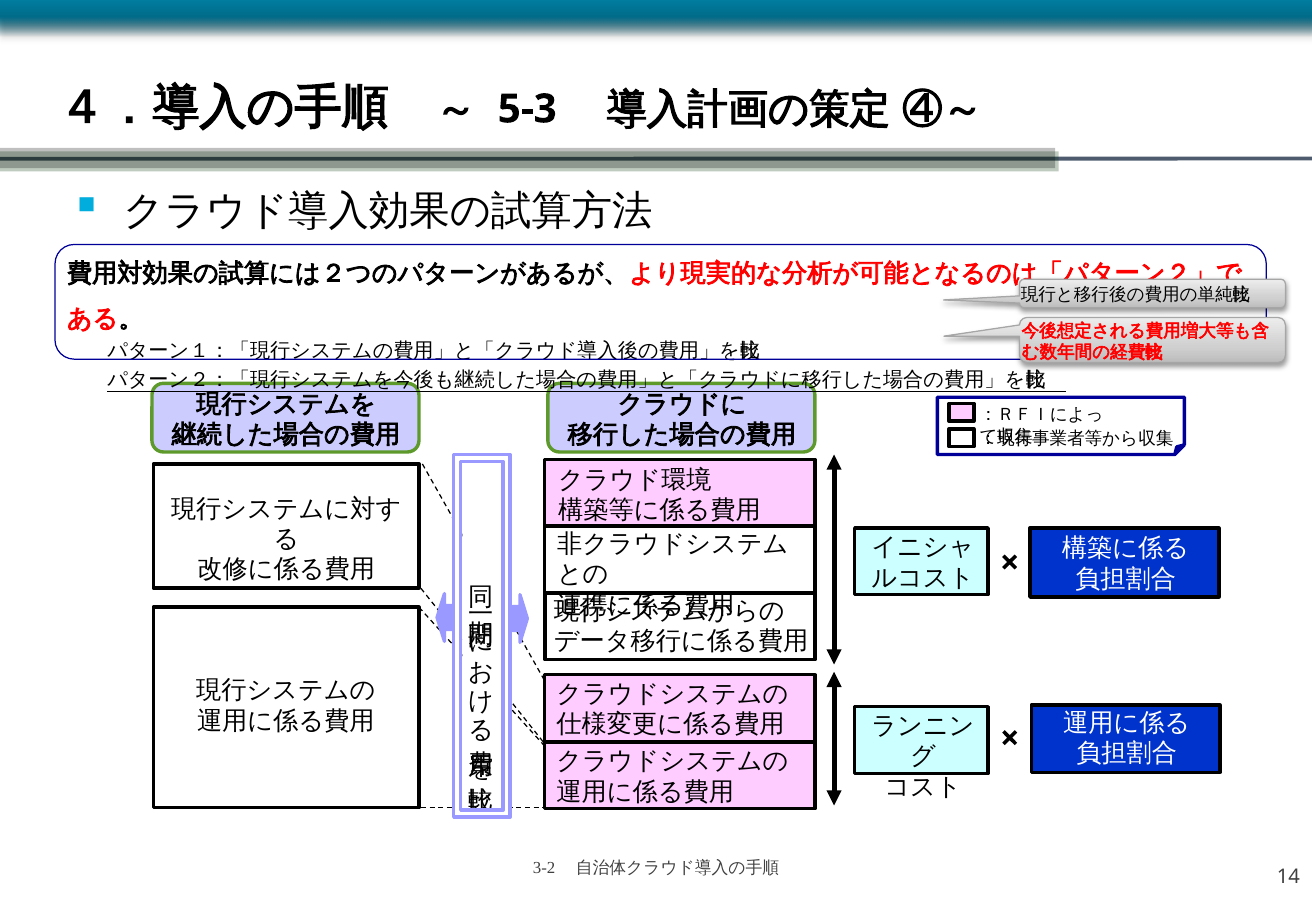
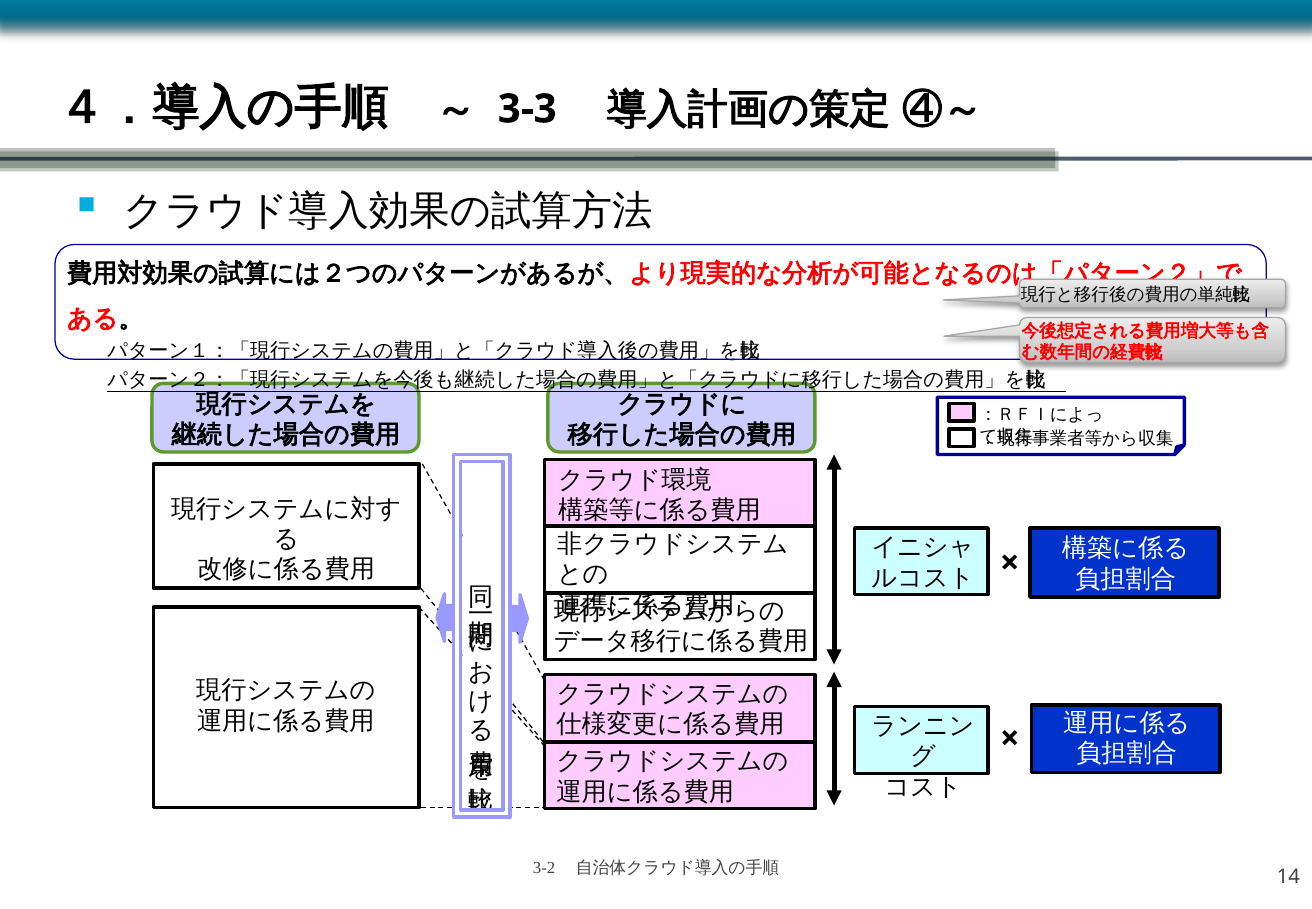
5-3: 5-3 -> 3-3
